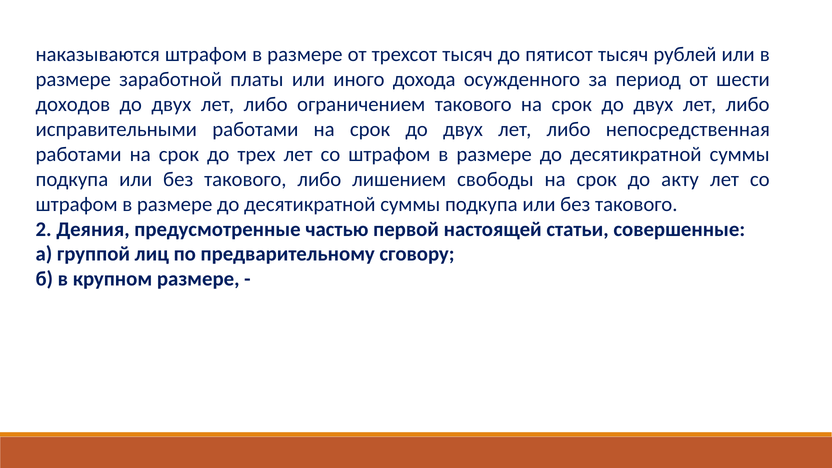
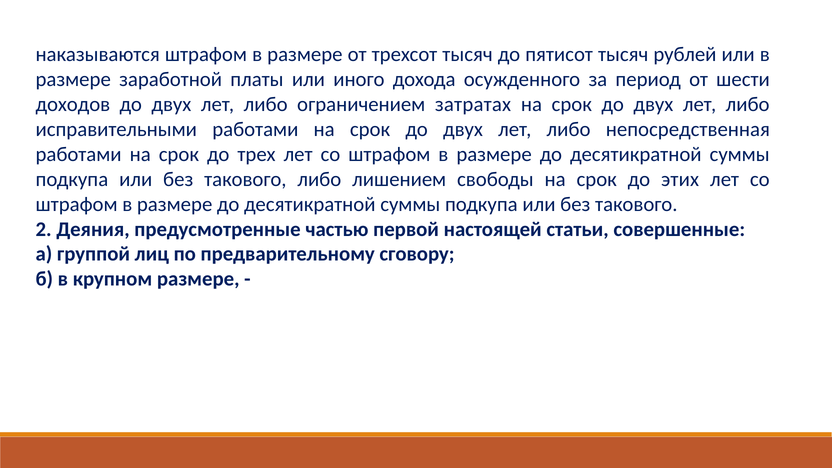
ограничением такового: такового -> затратах
акту: акту -> этих
